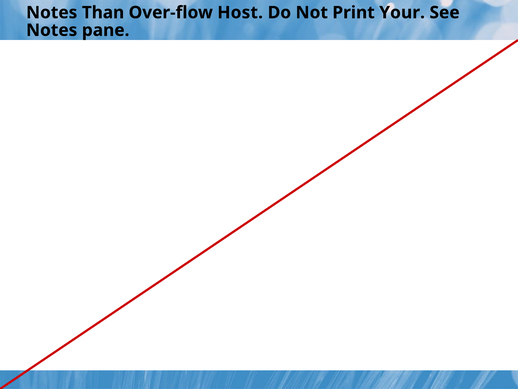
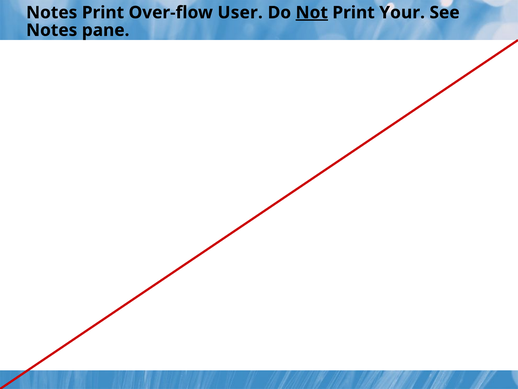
Notes Than: Than -> Print
Host: Host -> User
Not underline: none -> present
